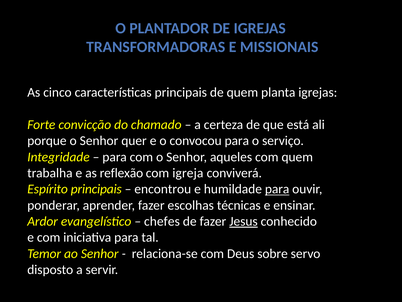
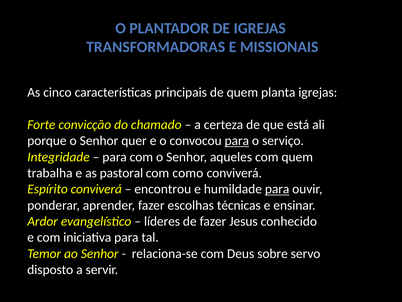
para at (237, 141) underline: none -> present
reflexão: reflexão -> pastoral
com igreja: igreja -> como
Espírito principais: principais -> conviverá
chefes: chefes -> líderes
Jesus underline: present -> none
